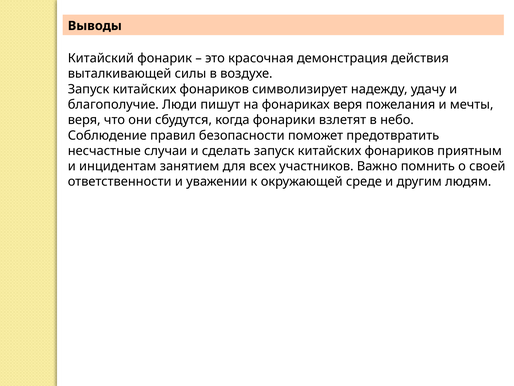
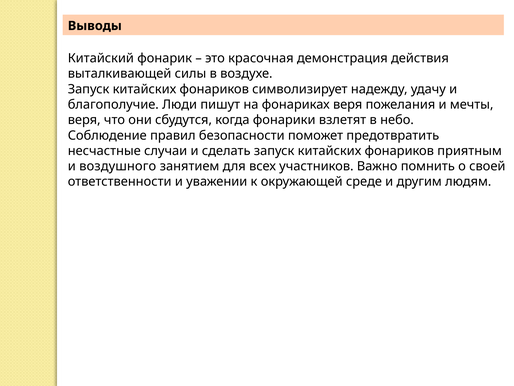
инцидентам: инцидентам -> воздушного
